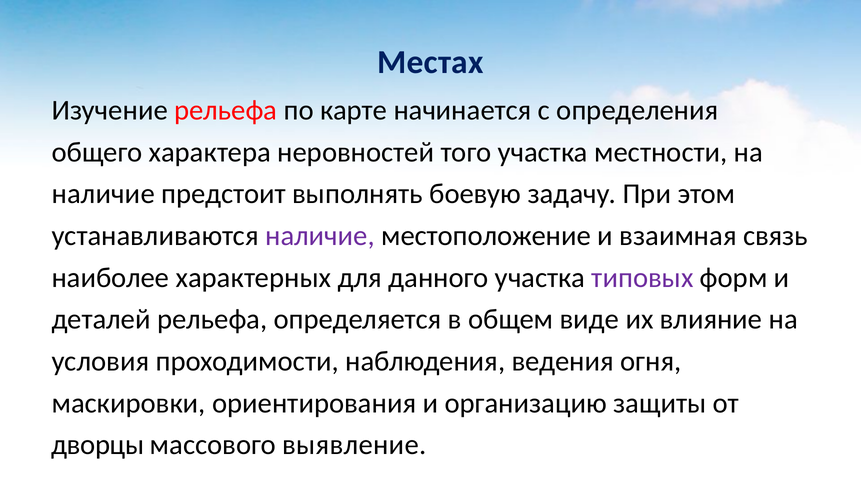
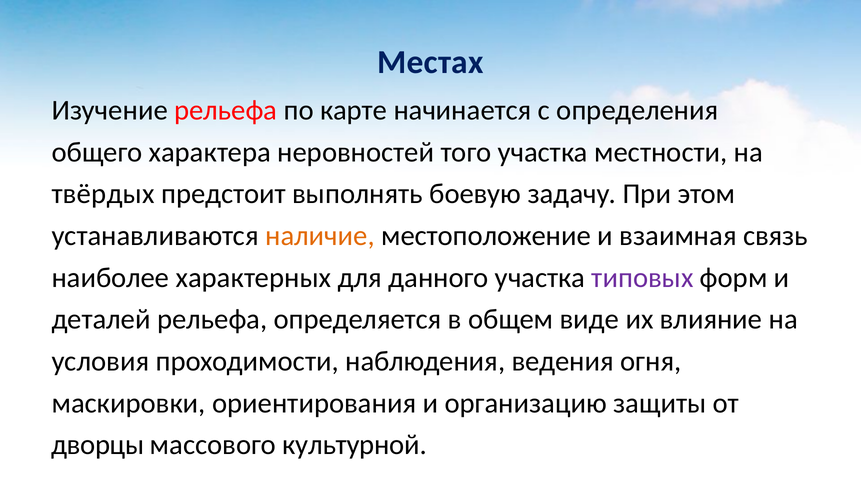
наличие at (103, 194): наличие -> твёрдых
наличие at (320, 236) colour: purple -> orange
выявление: выявление -> культурной
